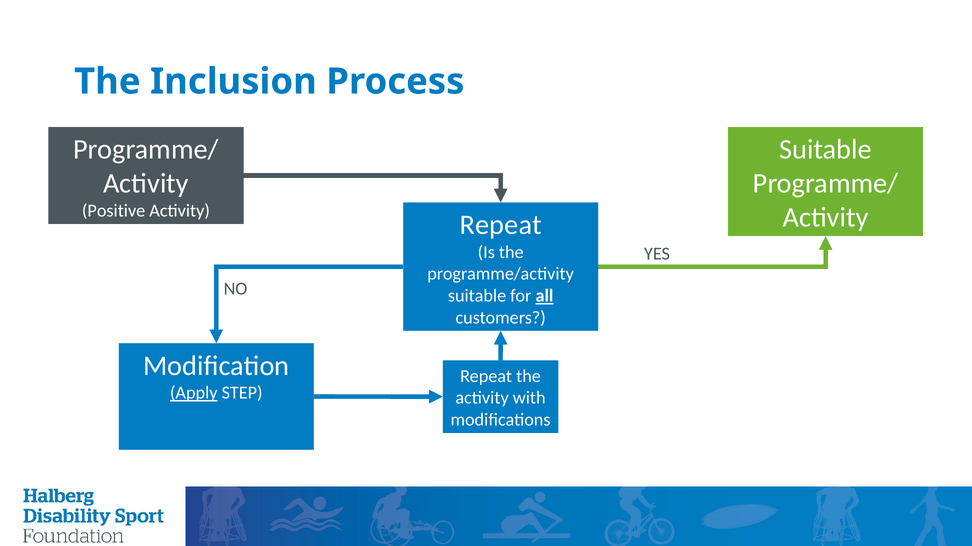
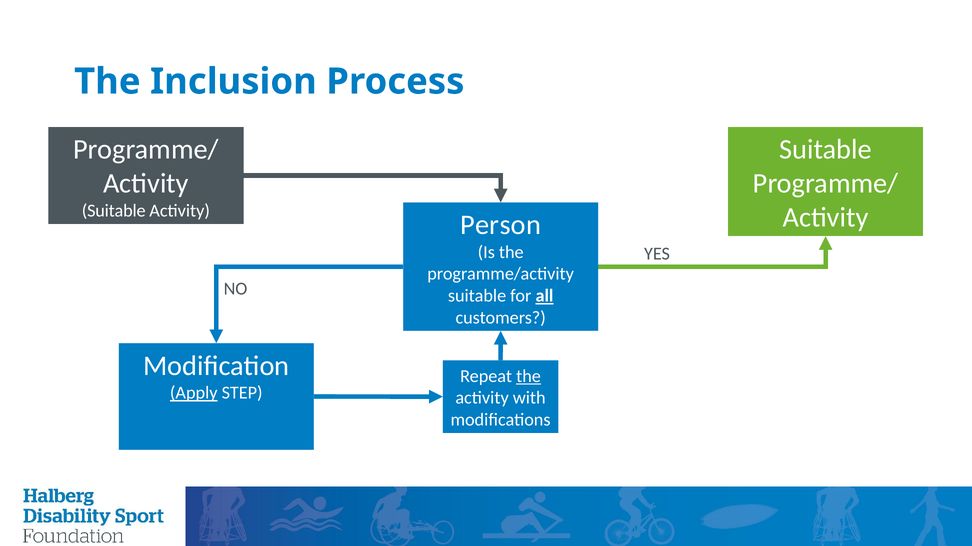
Positive at (114, 211): Positive -> Suitable
Repeat at (501, 225): Repeat -> Person
the at (529, 377) underline: none -> present
